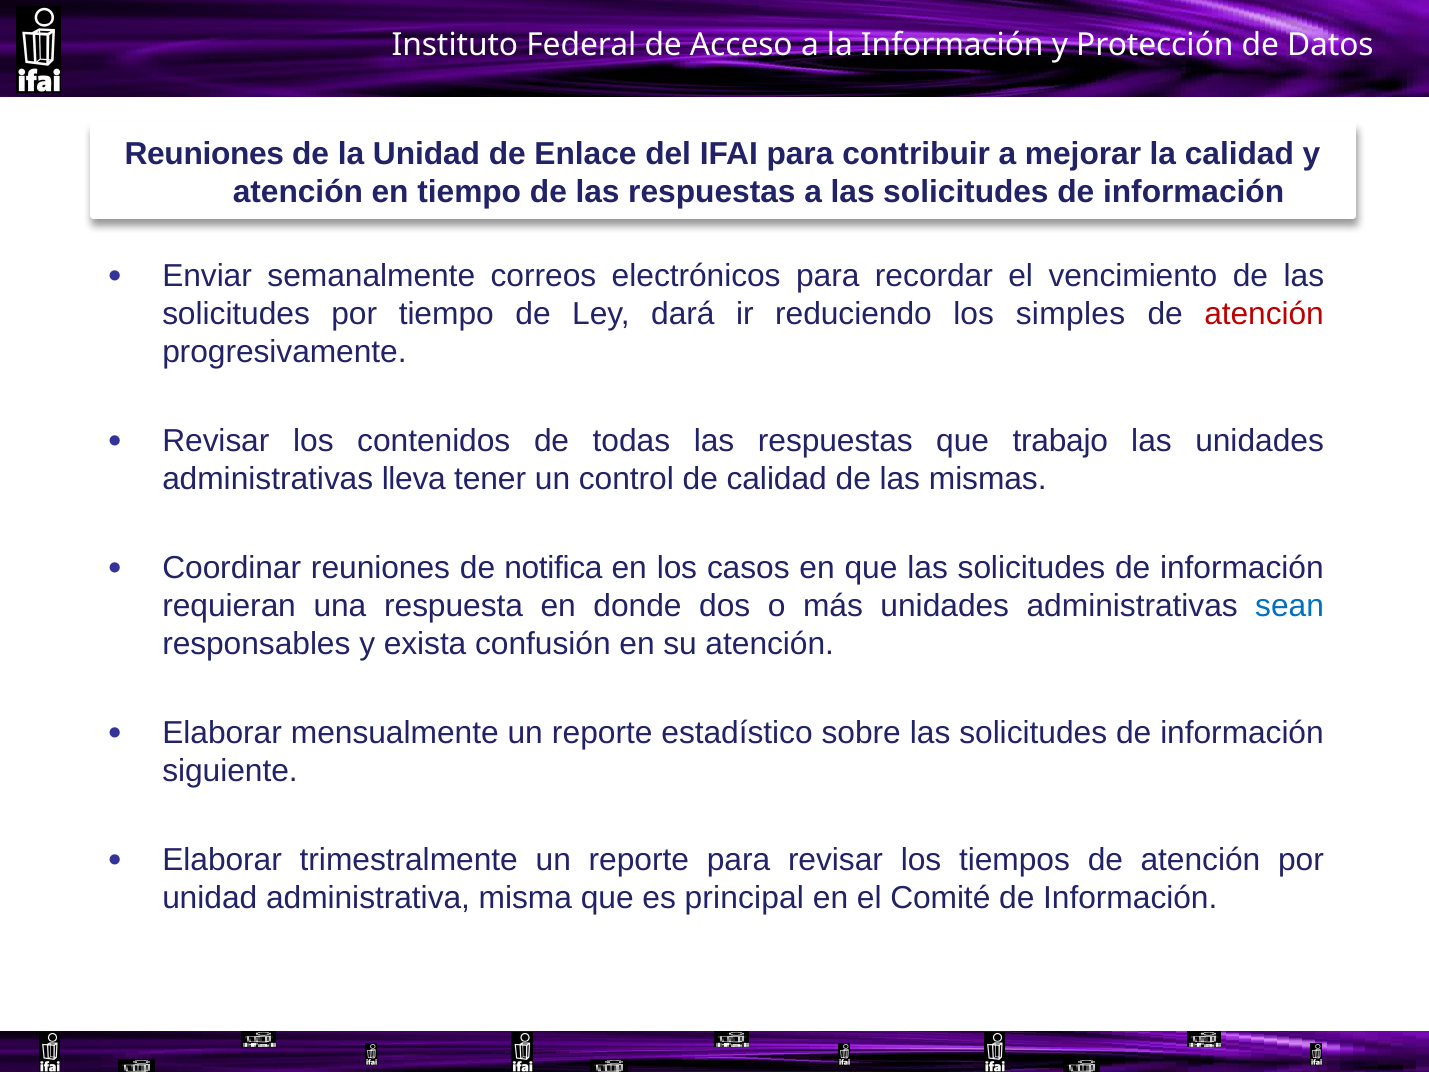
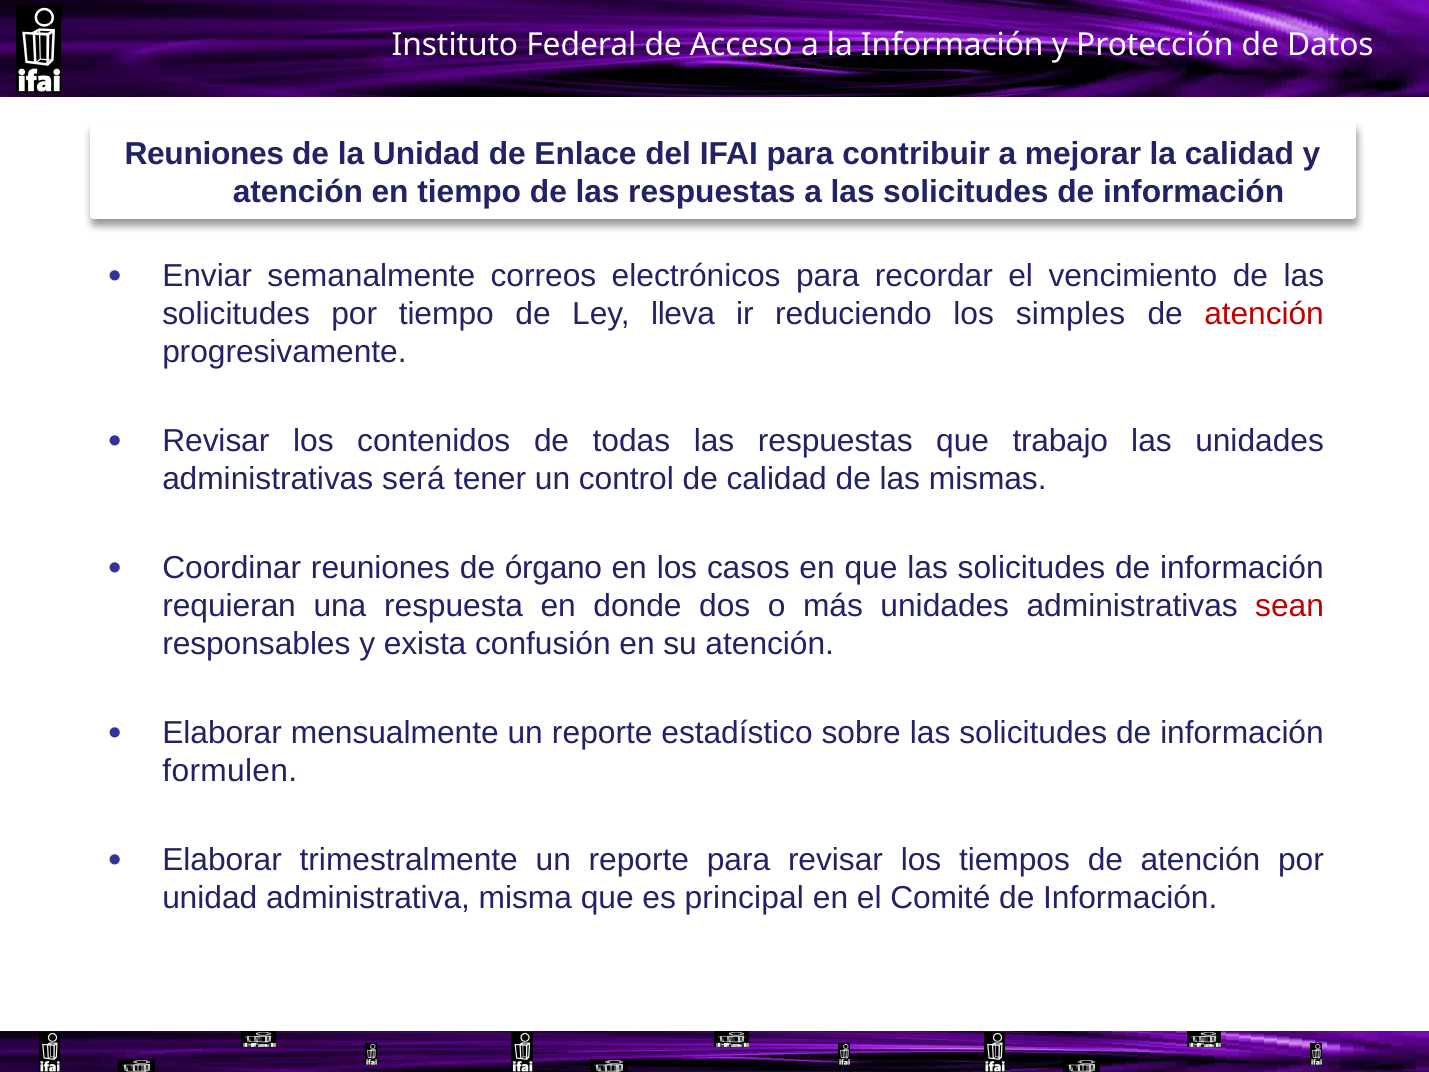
dará: dará -> lleva
lleva: lleva -> será
notifica: notifica -> órgano
sean colour: blue -> red
siguiente: siguiente -> formulen
